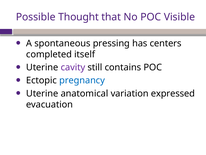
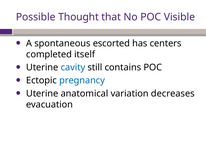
pressing: pressing -> escorted
cavity colour: purple -> blue
expressed: expressed -> decreases
